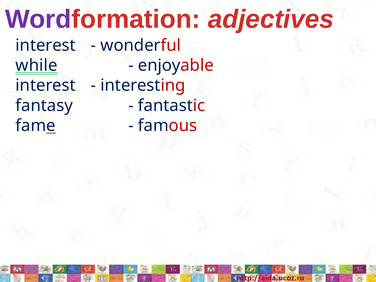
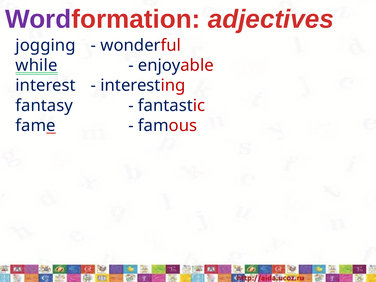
interest at (46, 45): interest -> jogging
